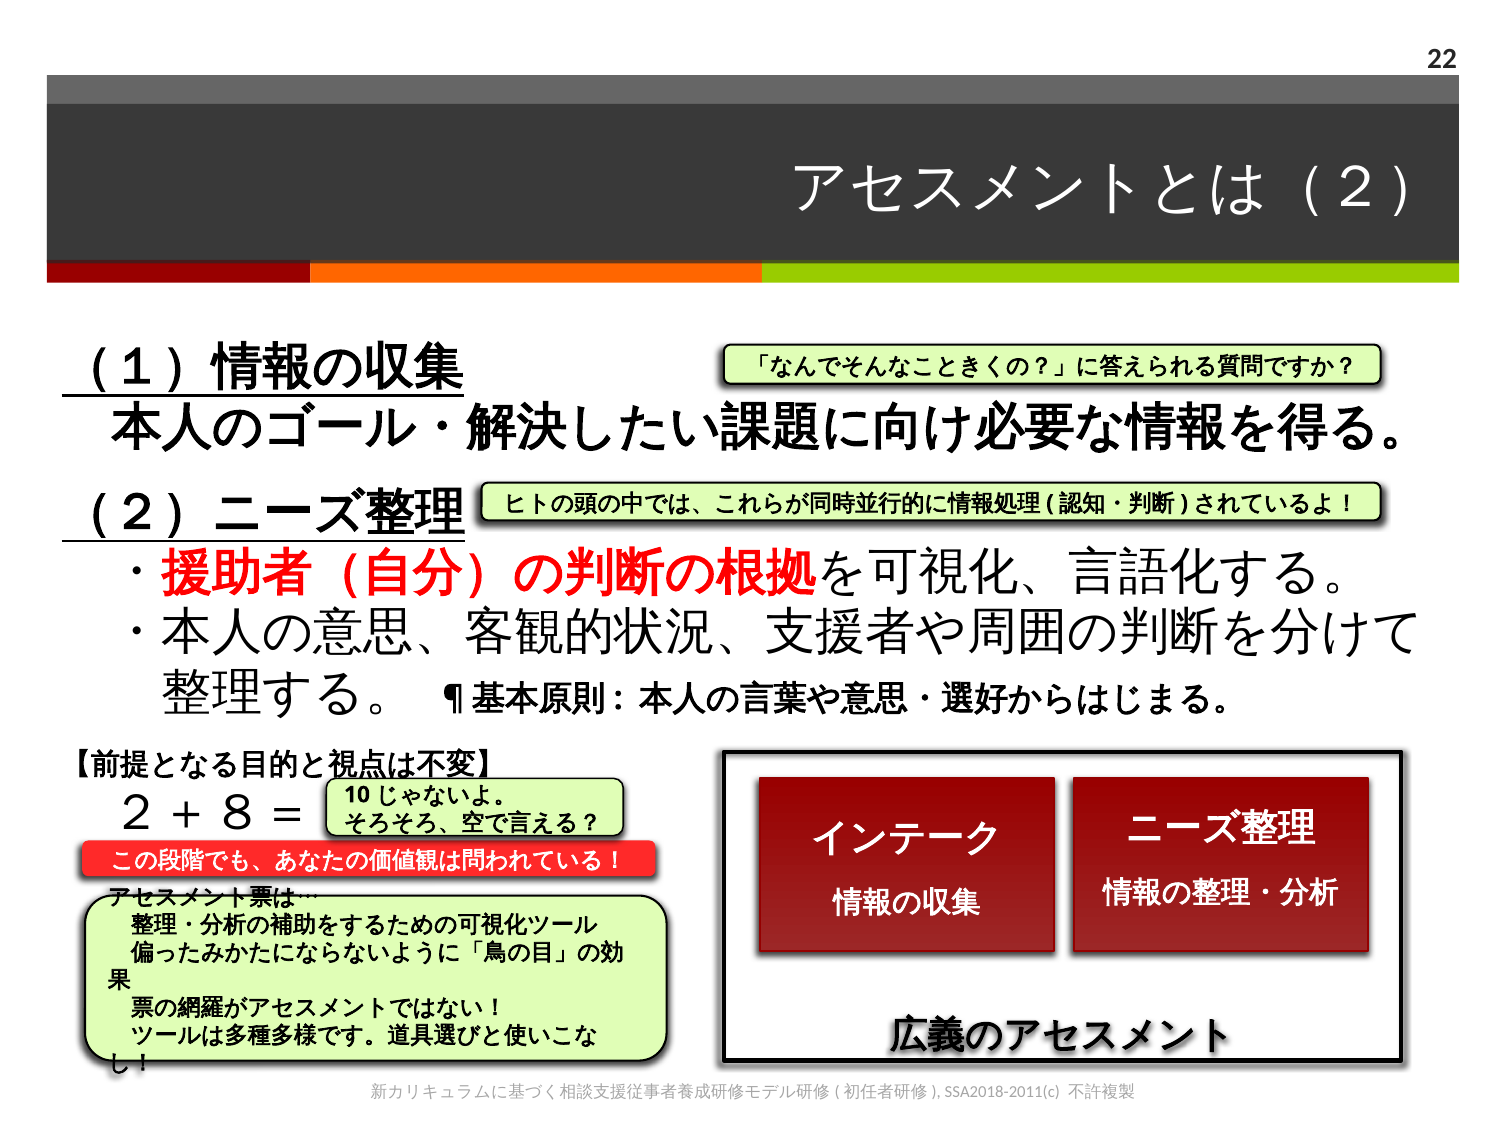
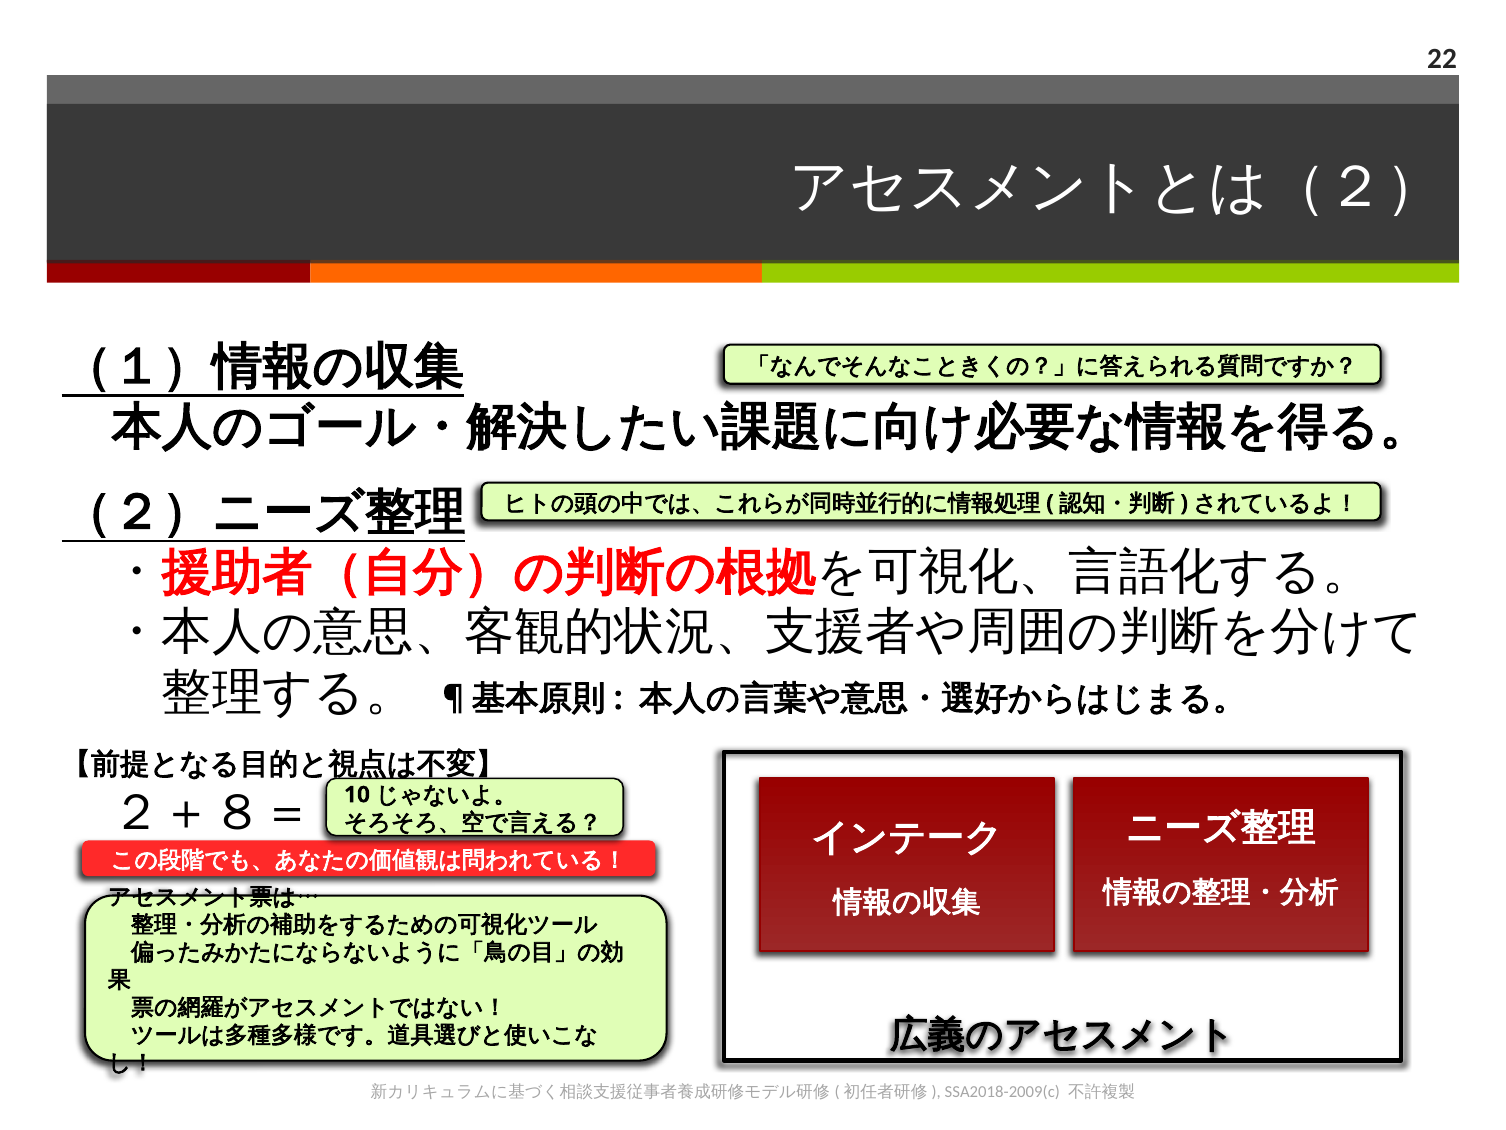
SSA2018-2011(c: SSA2018-2011(c -> SSA2018-2009(c
